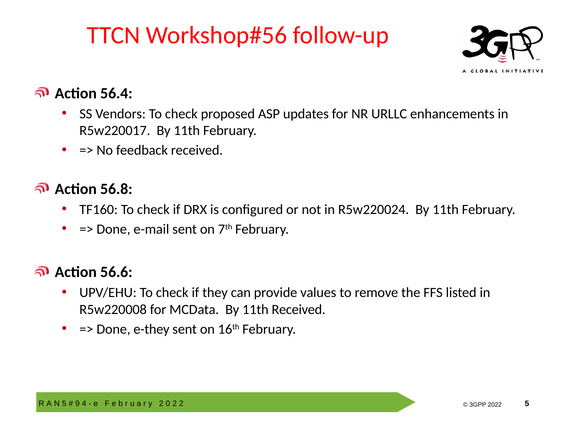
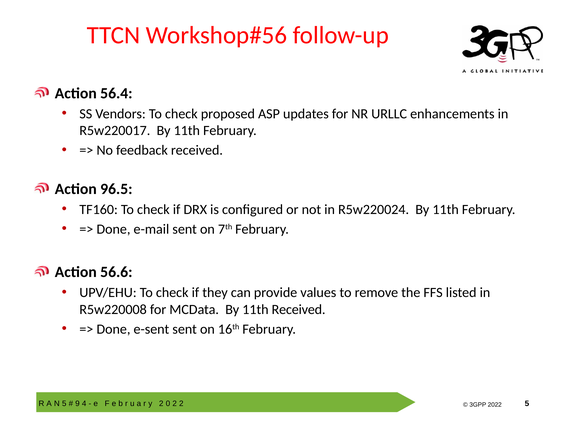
56.8: 56.8 -> 96.5
e-they: e-they -> e-sent
